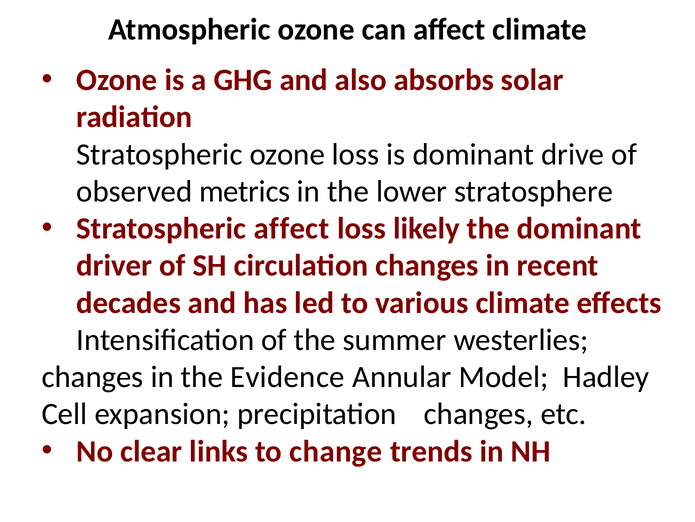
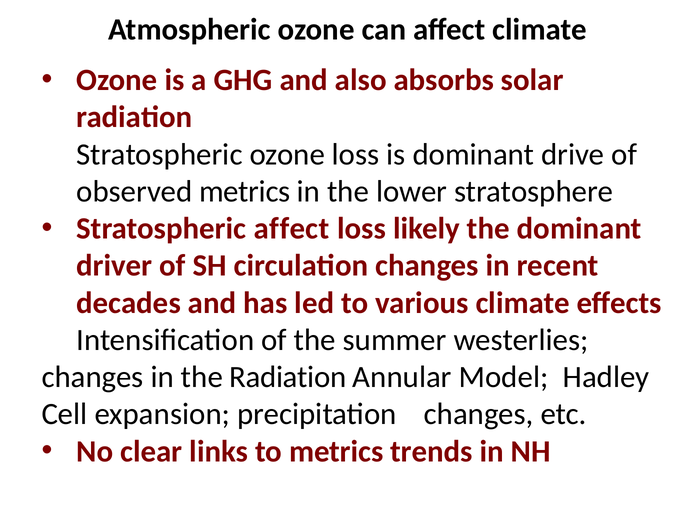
the Evidence: Evidence -> Radiation
to change: change -> metrics
